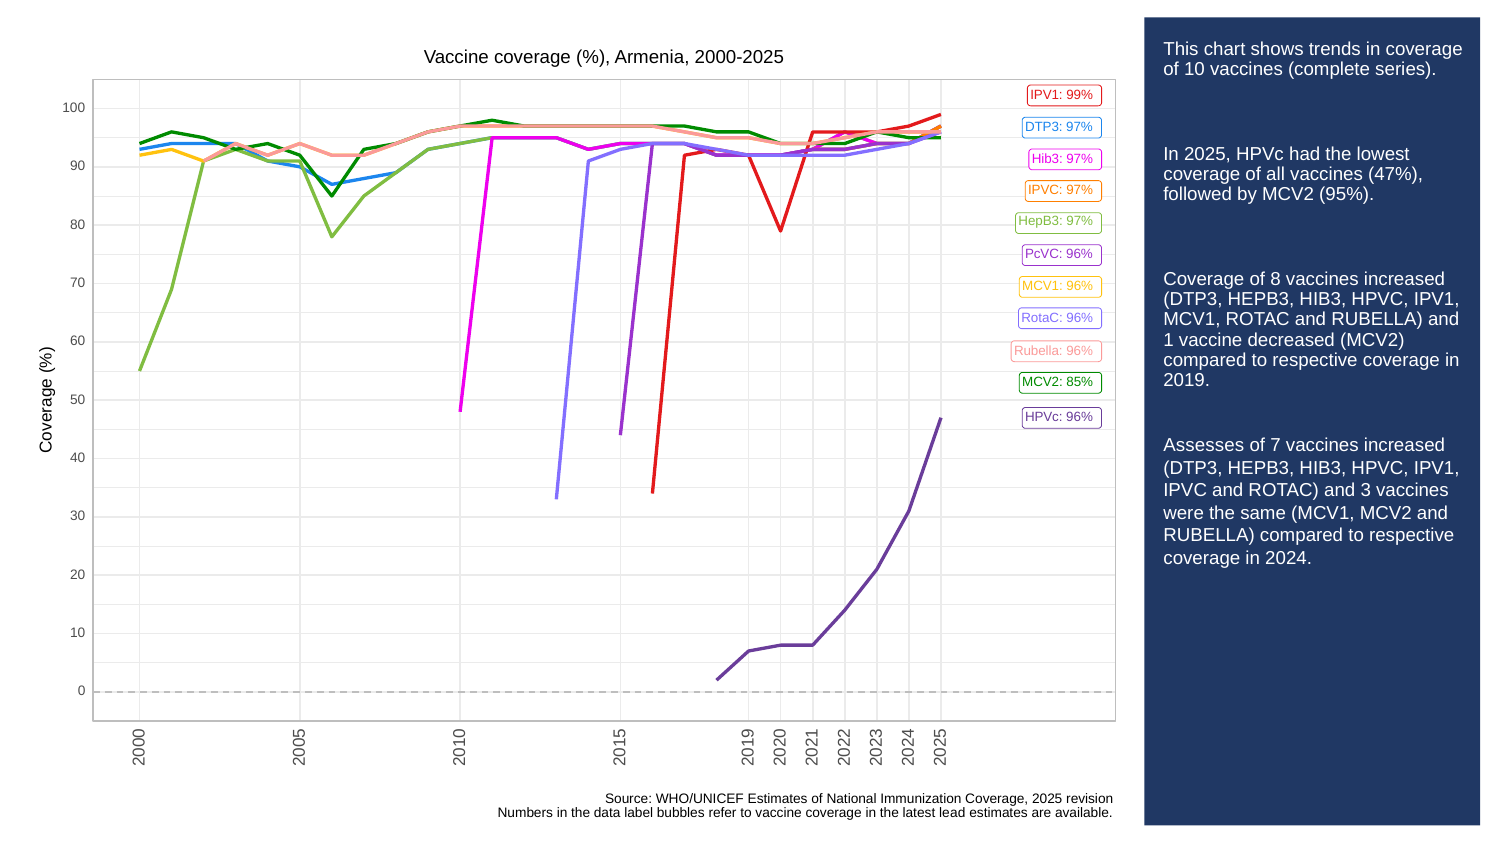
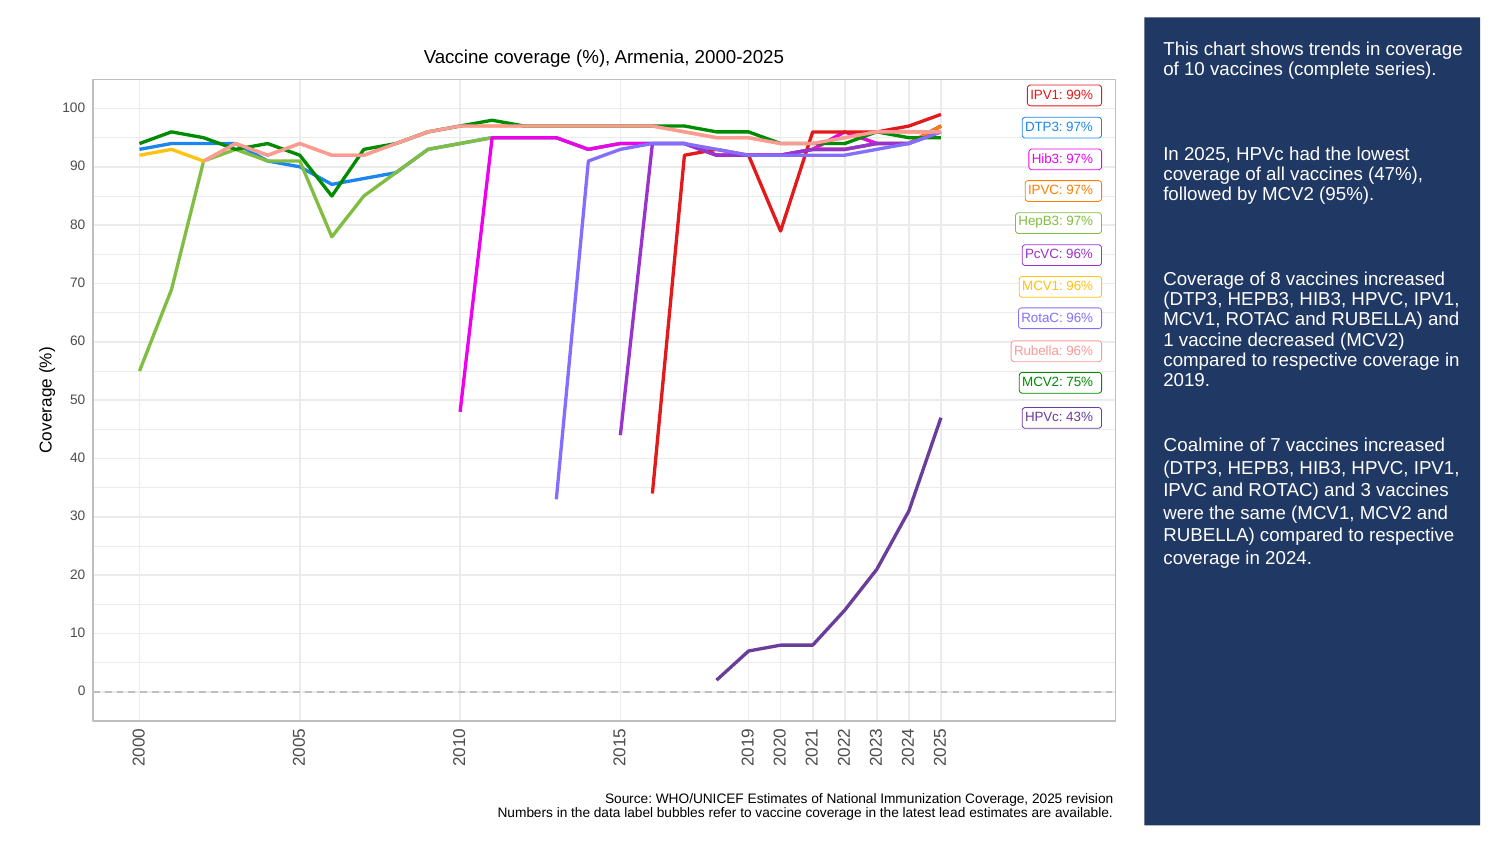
85%: 85% -> 75%
HPVc 96%: 96% -> 43%
Assesses: Assesses -> Coalmine
